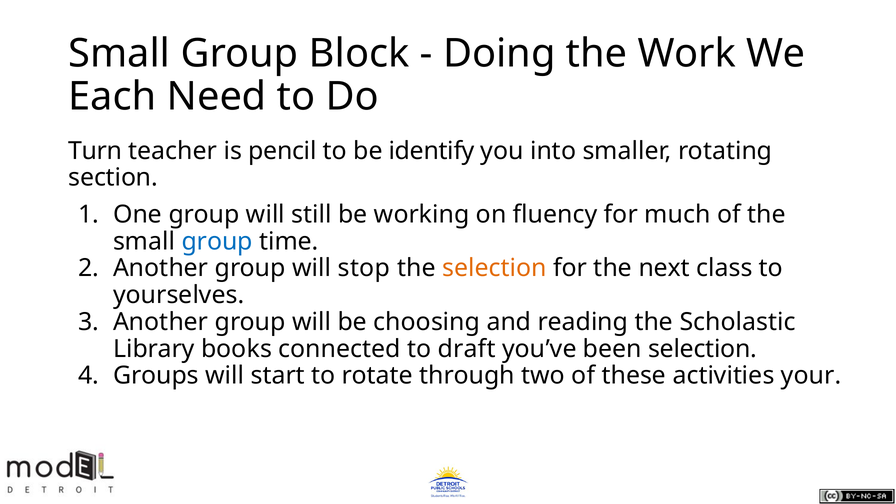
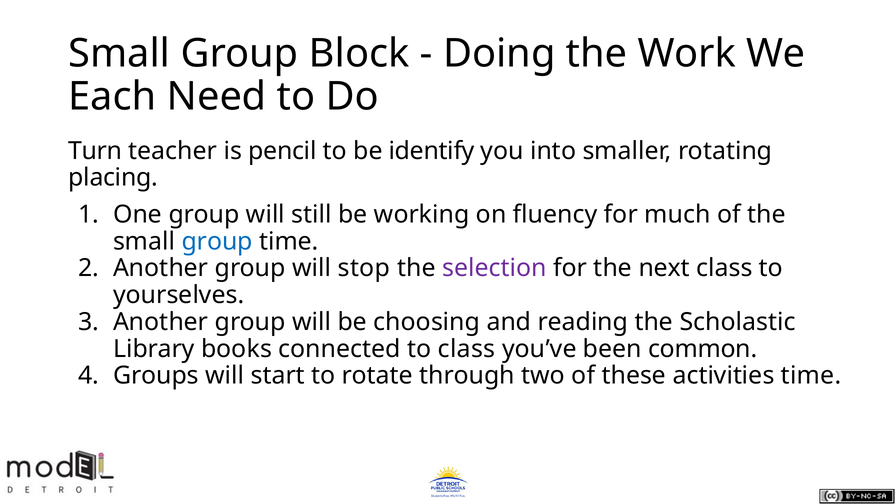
section: section -> placing
selection at (494, 268) colour: orange -> purple
to draft: draft -> class
been selection: selection -> common
activities your: your -> time
